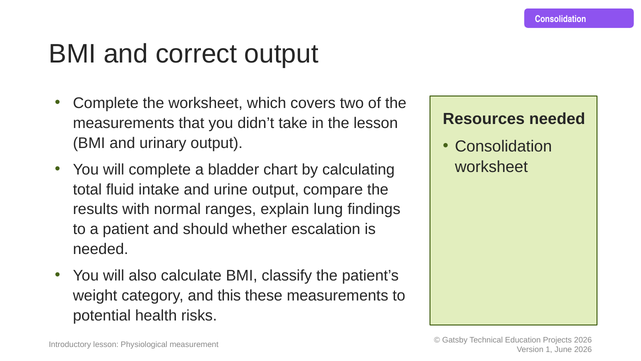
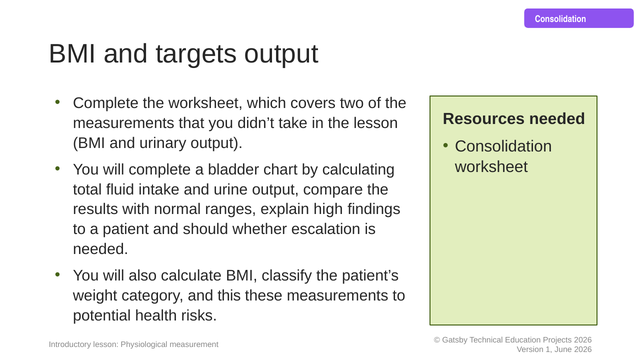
correct: correct -> targets
lung: lung -> high
